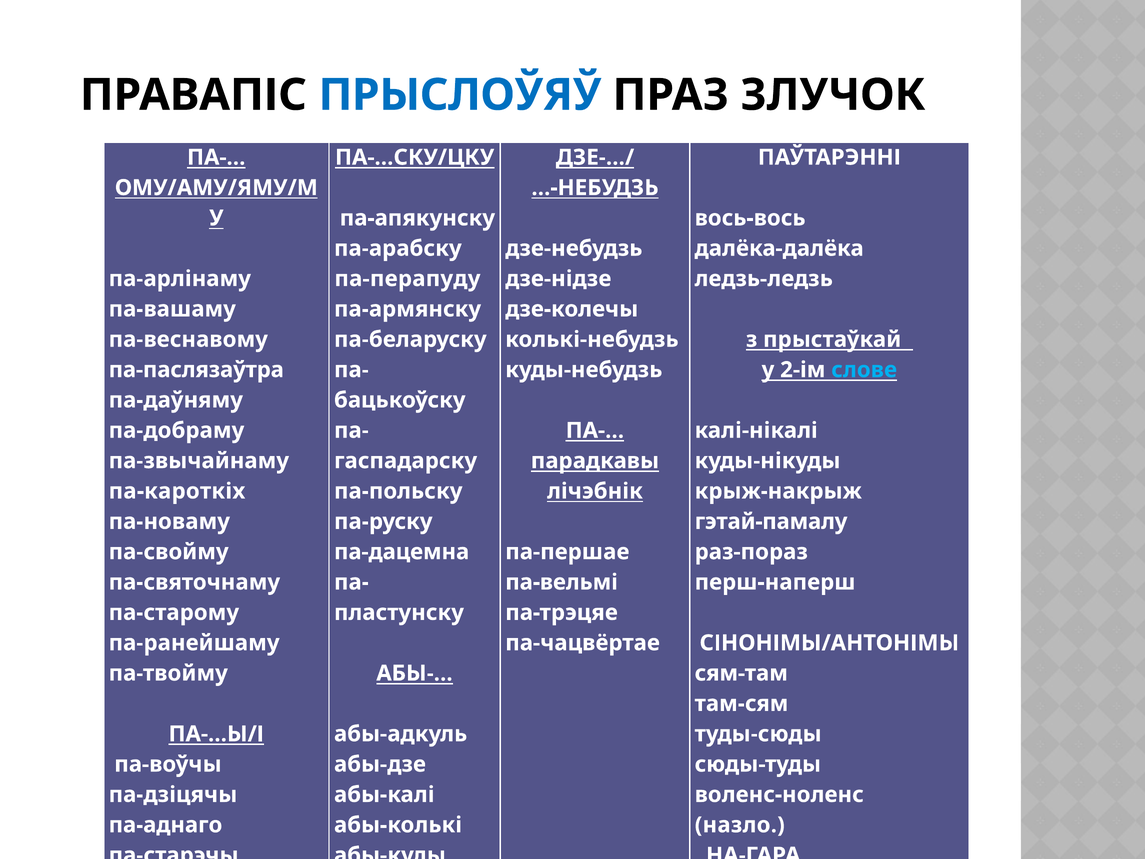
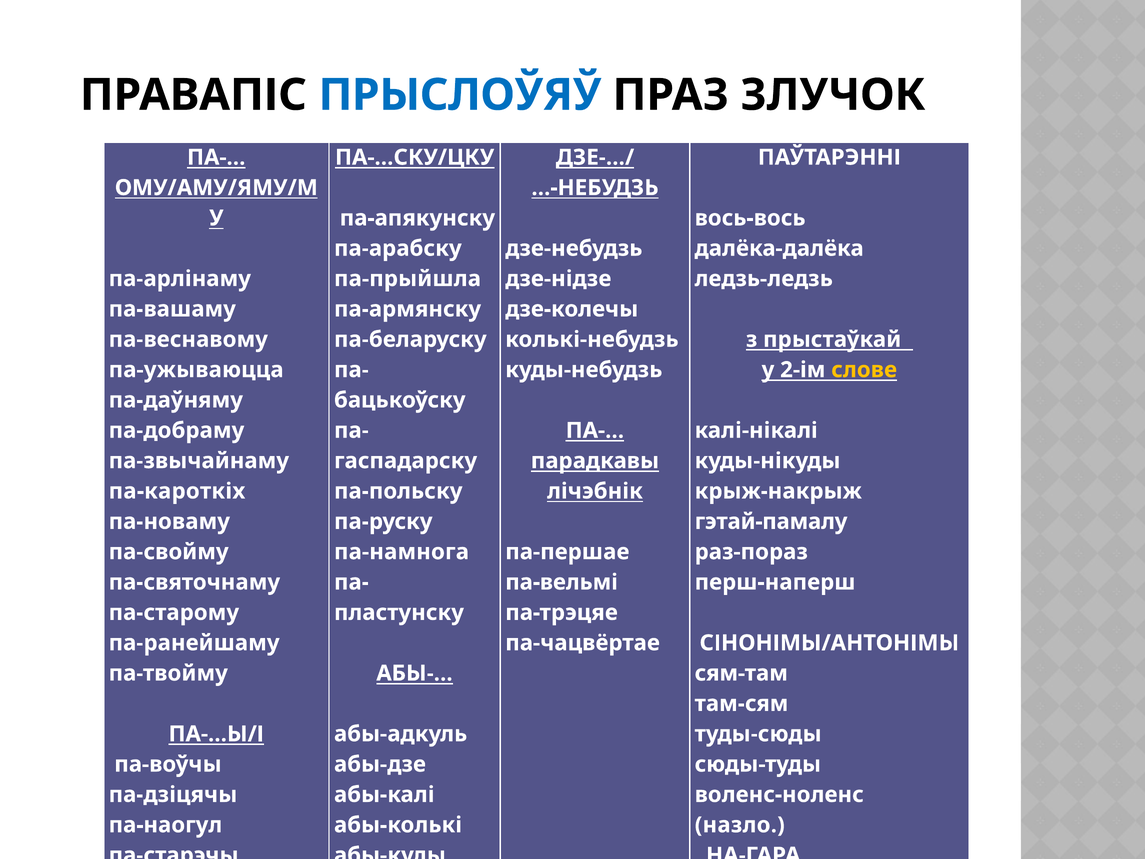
па-перапуду: па-перапуду -> па-прыйшла
па-паслязаўтра: па-паслязаўтра -> па-ужываюцца
слове colour: light blue -> yellow
па-дацемна: па-дацемна -> па-намнога
па-аднаго: па-аднаго -> па-наогул
